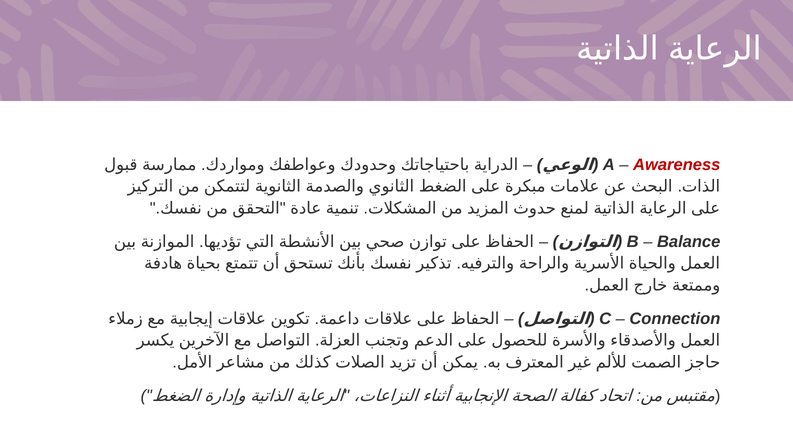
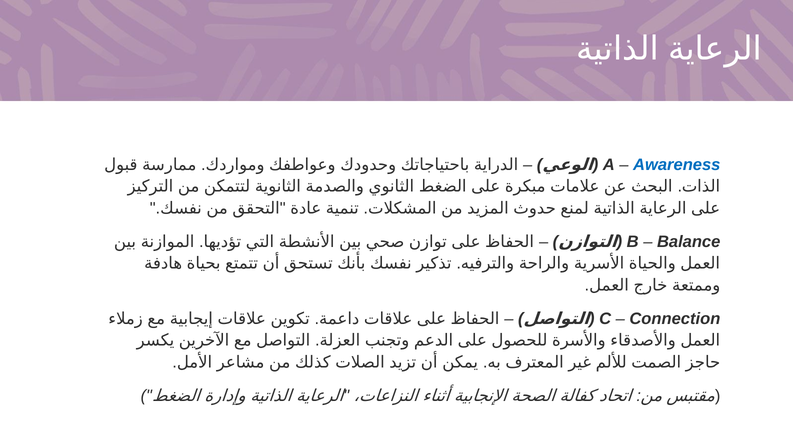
Awareness colour: red -> blue
